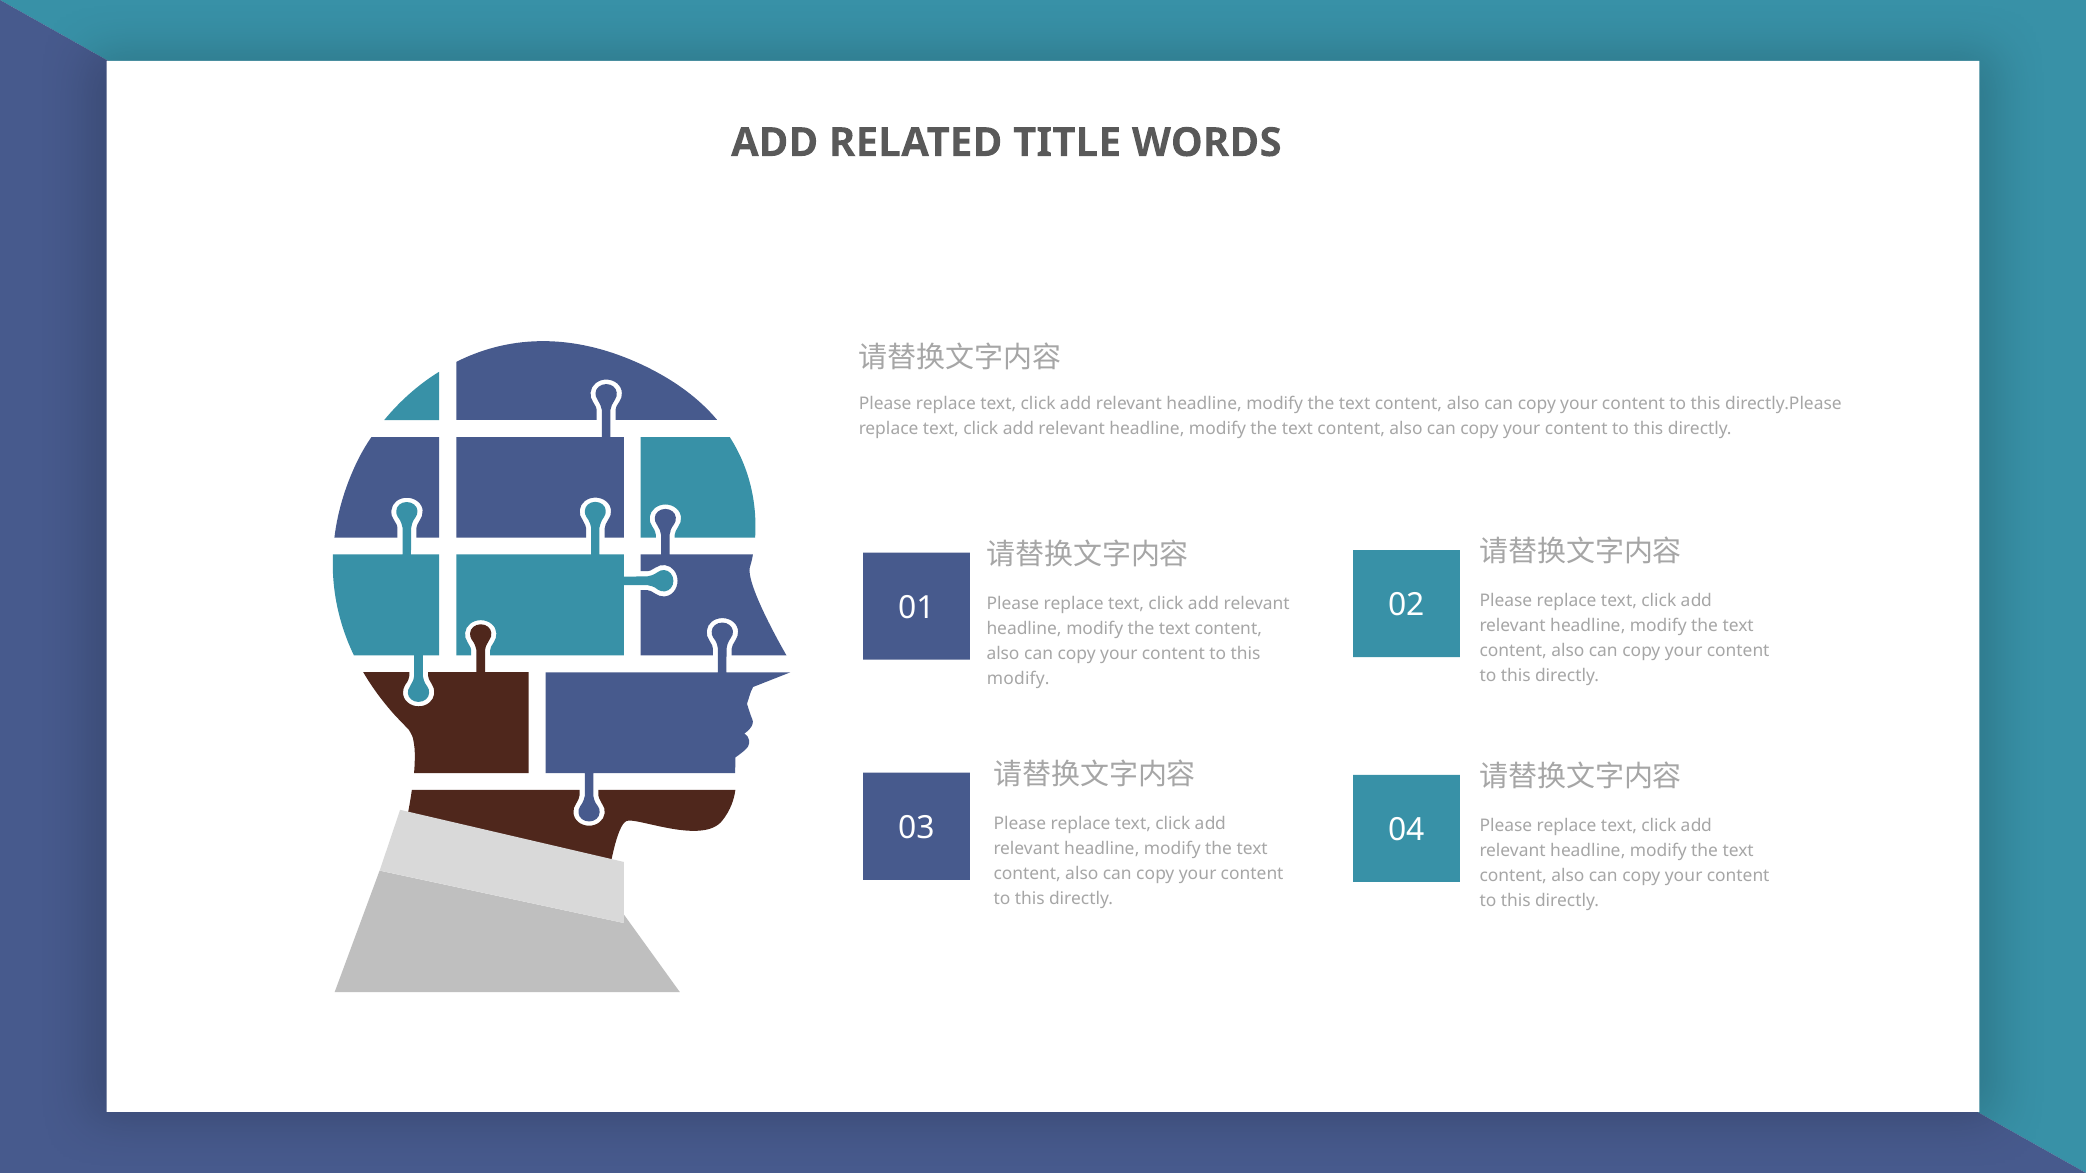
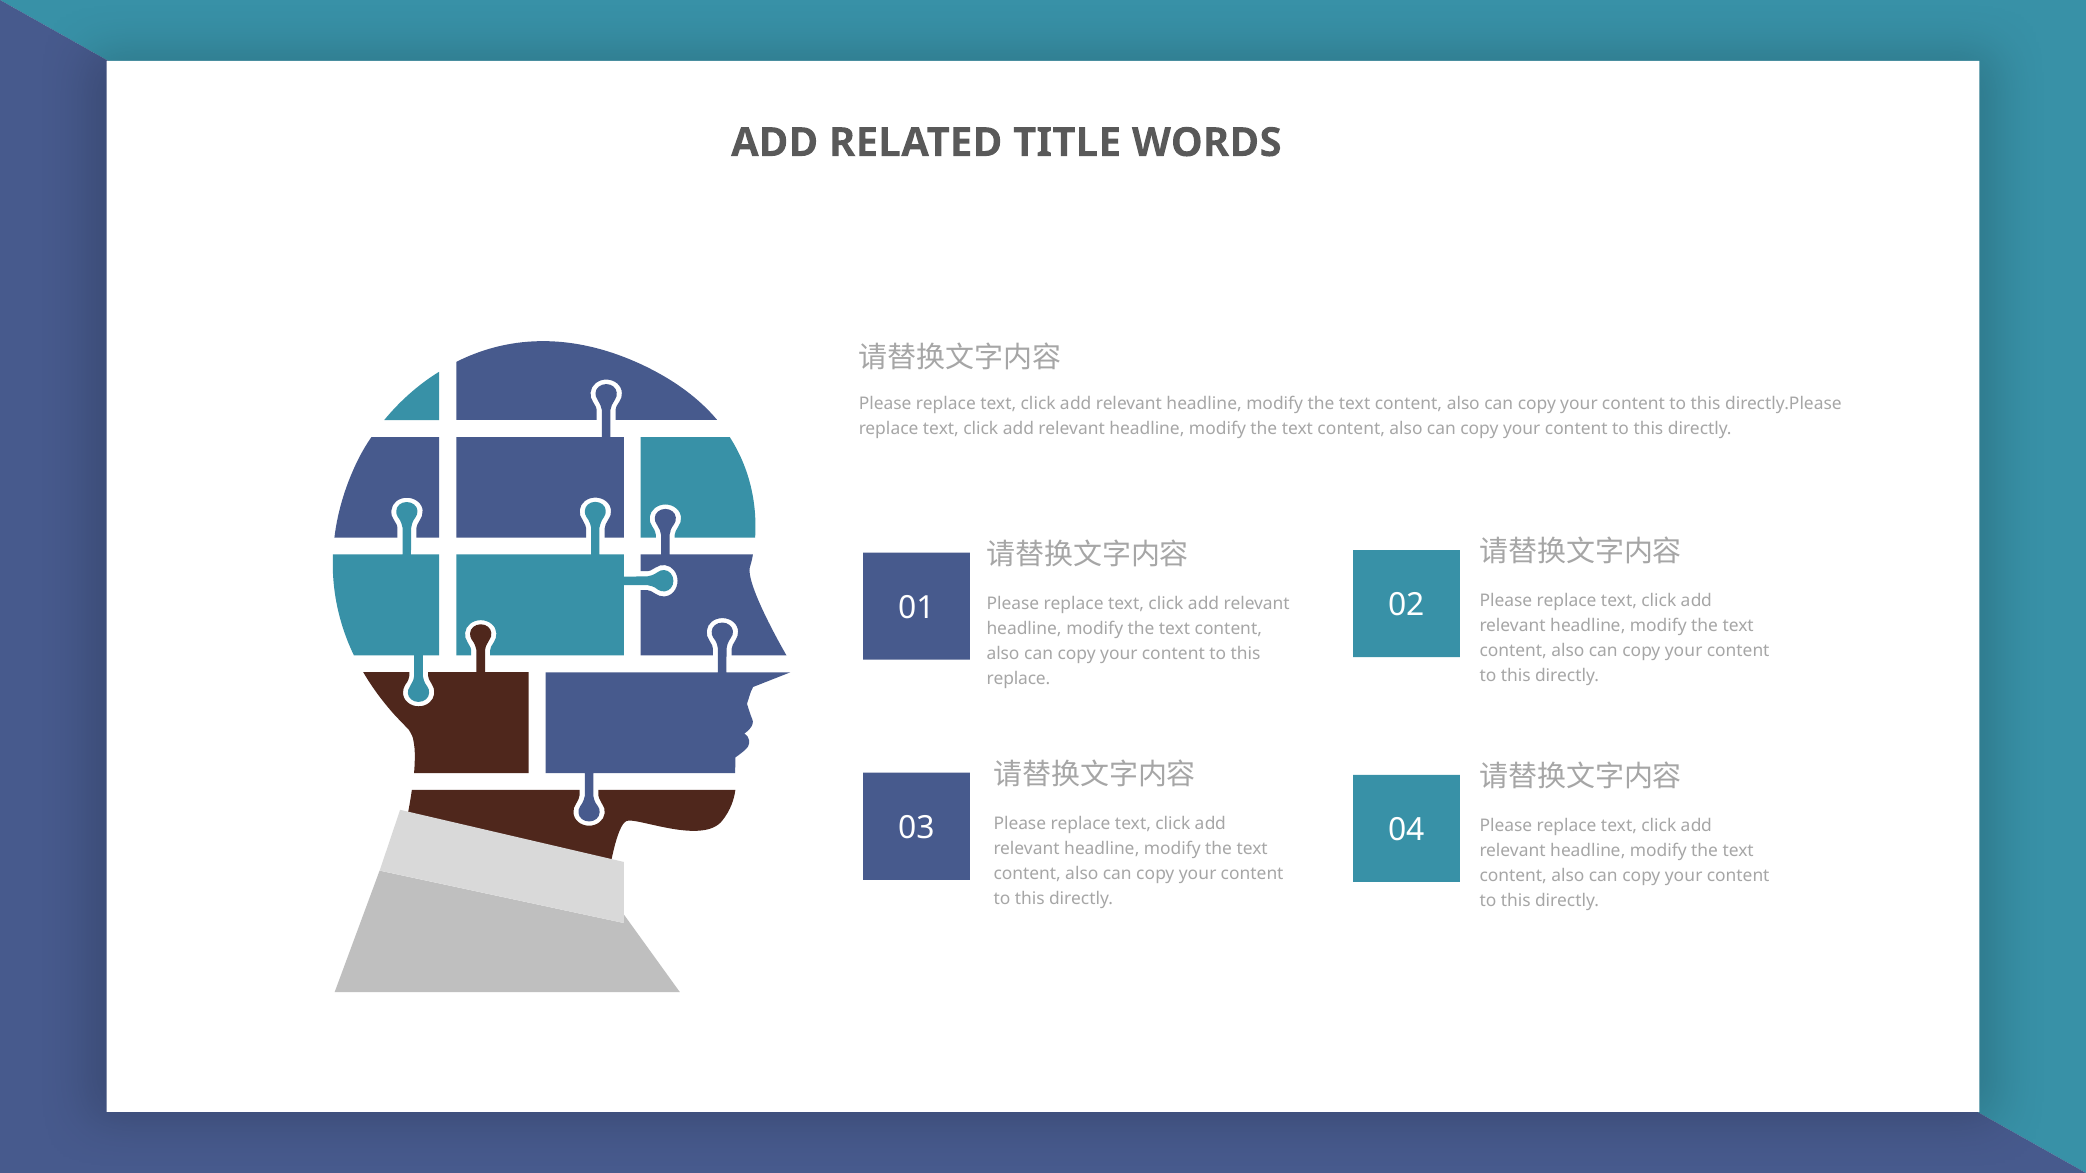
modify at (1018, 679): modify -> replace
